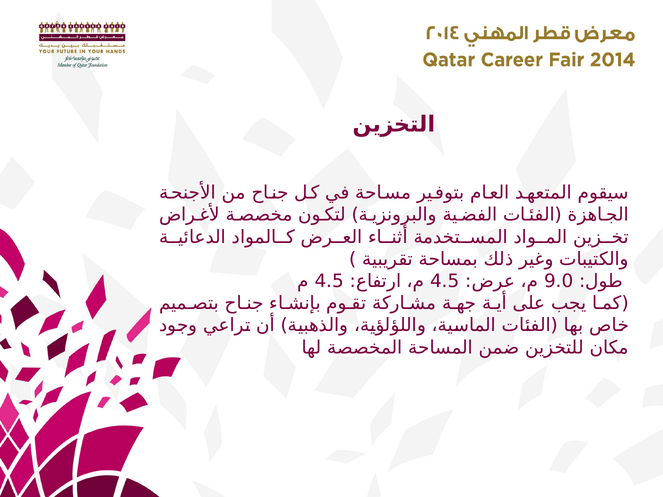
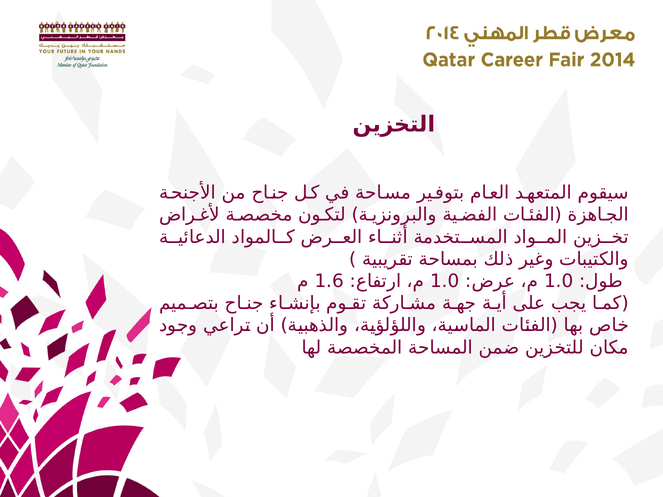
4.5 at (329, 281): 4.5 -> 1.6
4.5 at (445, 281): 4.5 -> 1.0
9.0 at (559, 281): 9.0 -> 1.0
